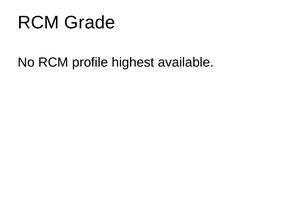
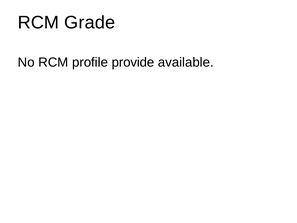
highest: highest -> provide
